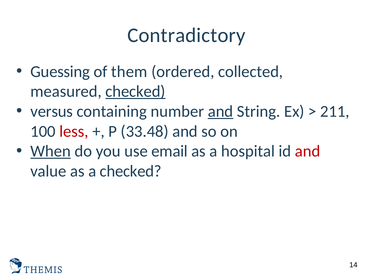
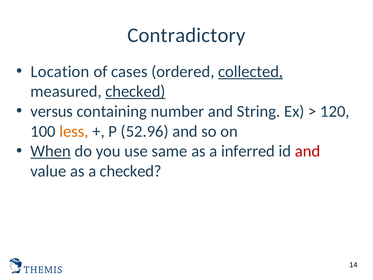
Guessing: Guessing -> Location
them: them -> cases
collected underline: none -> present
and at (220, 111) underline: present -> none
211: 211 -> 120
less colour: red -> orange
33.48: 33.48 -> 52.96
email: email -> same
hospital: hospital -> inferred
